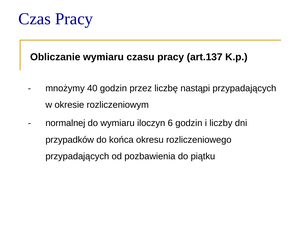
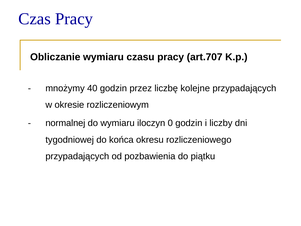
art.137: art.137 -> art.707
nastąpi: nastąpi -> kolejne
6: 6 -> 0
przypadków: przypadków -> tygodniowej
